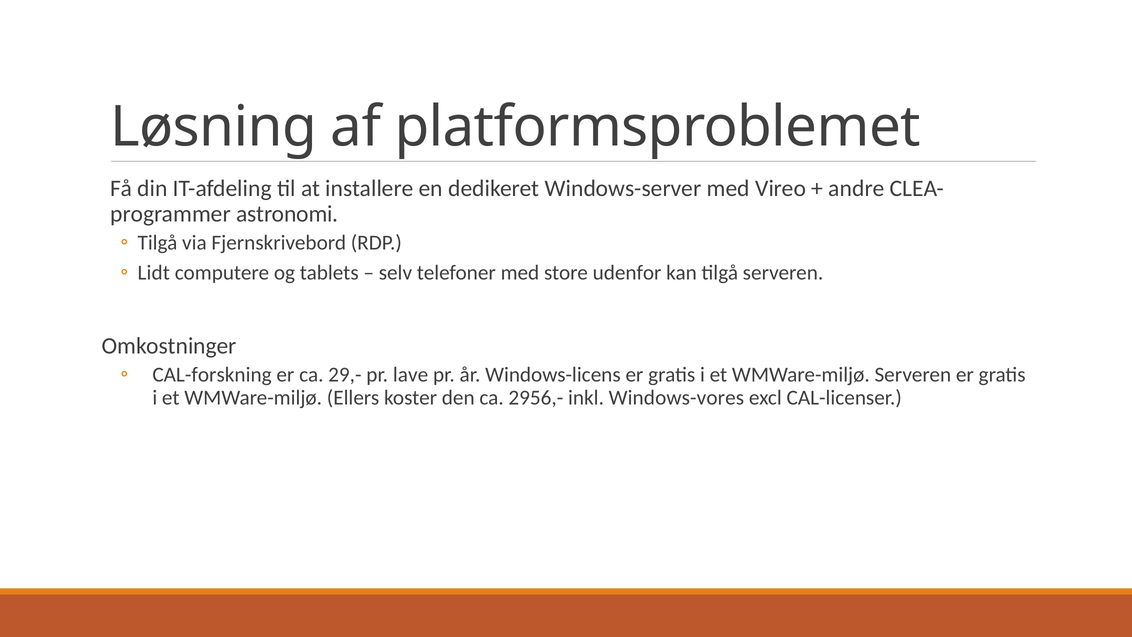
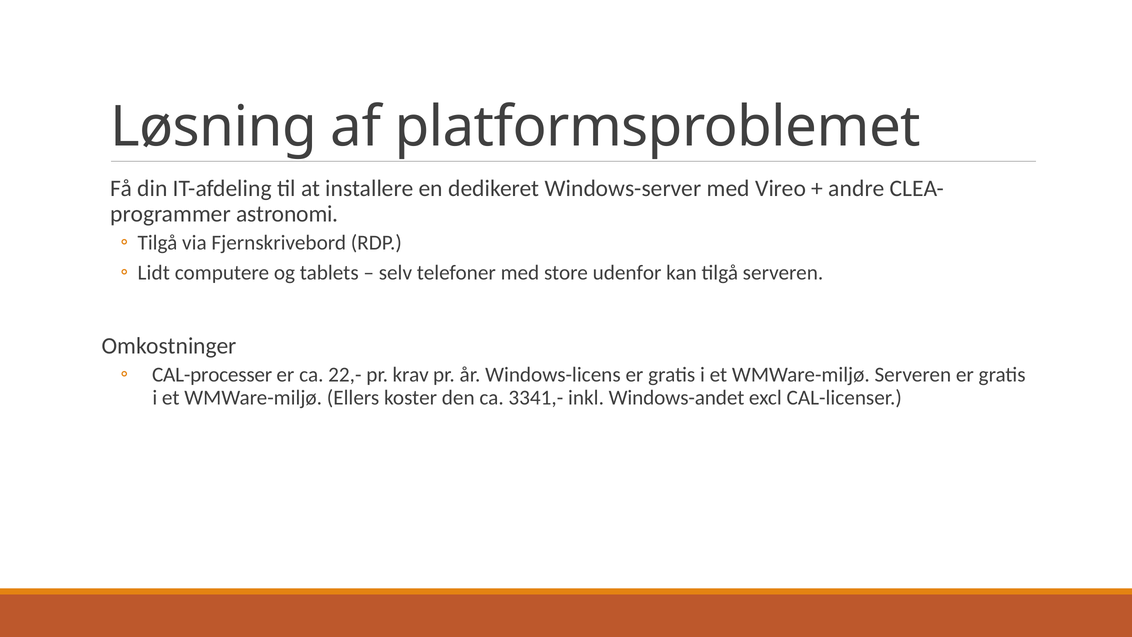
CAL-forskning: CAL-forskning -> CAL-processer
29,-: 29,- -> 22,-
lave: lave -> krav
2956,-: 2956,- -> 3341,-
Windows-vores: Windows-vores -> Windows-andet
